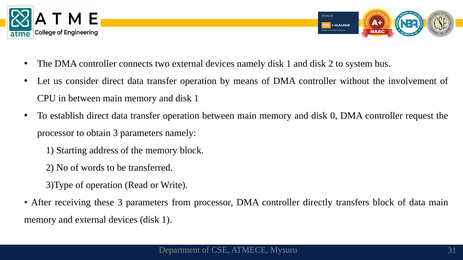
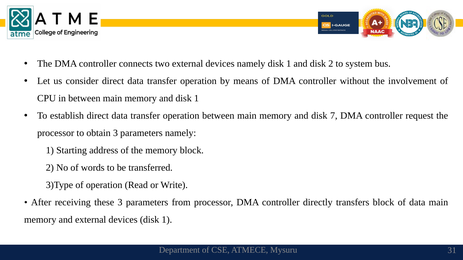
0: 0 -> 7
